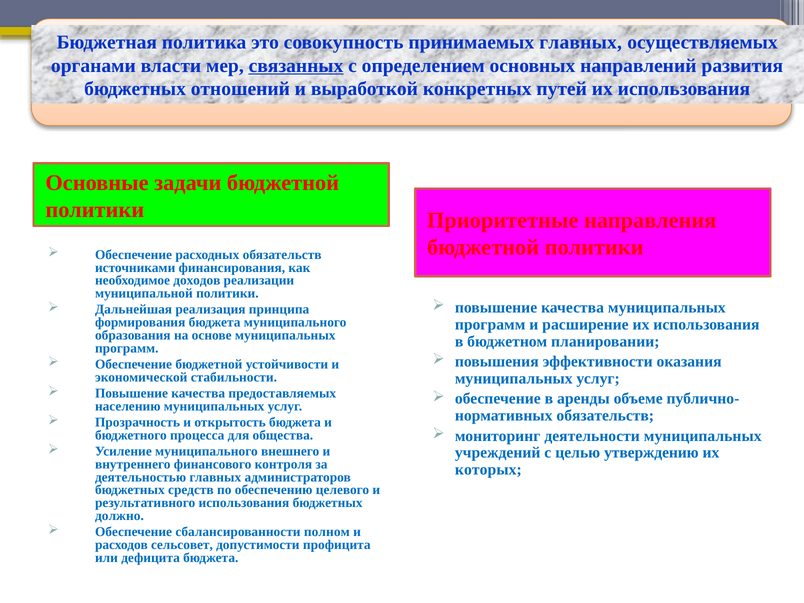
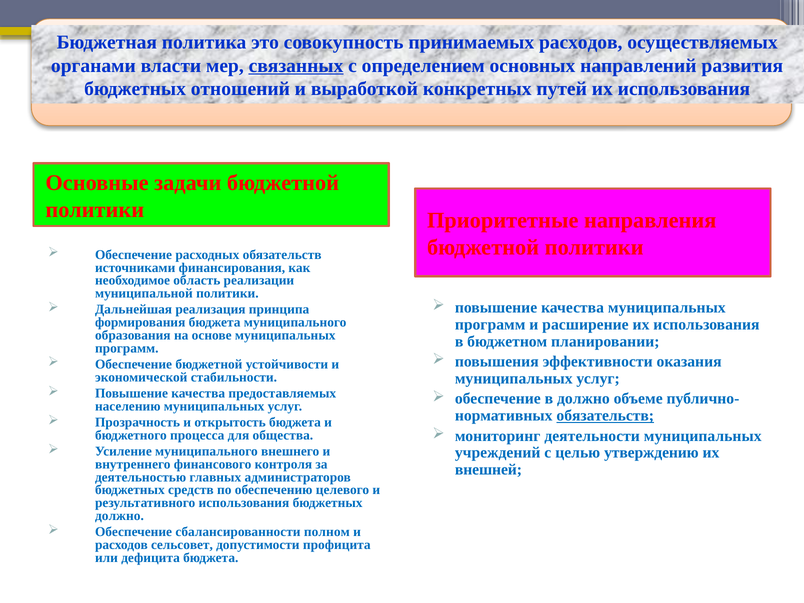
принимаемых главных: главных -> расходов
доходов: доходов -> область
в аренды: аренды -> должно
обязательств at (605, 416) underline: none -> present
которых: которых -> внешней
